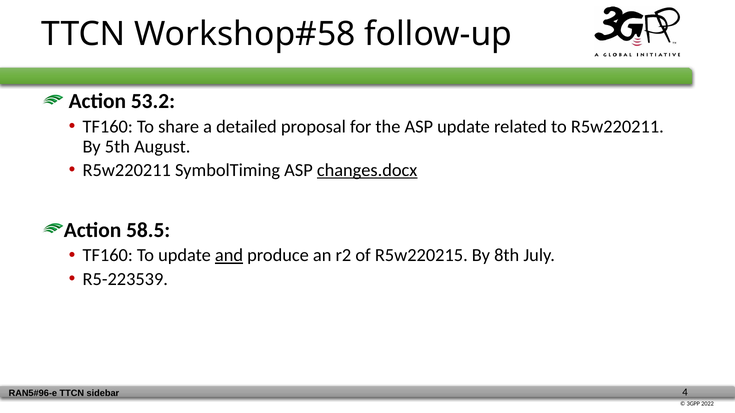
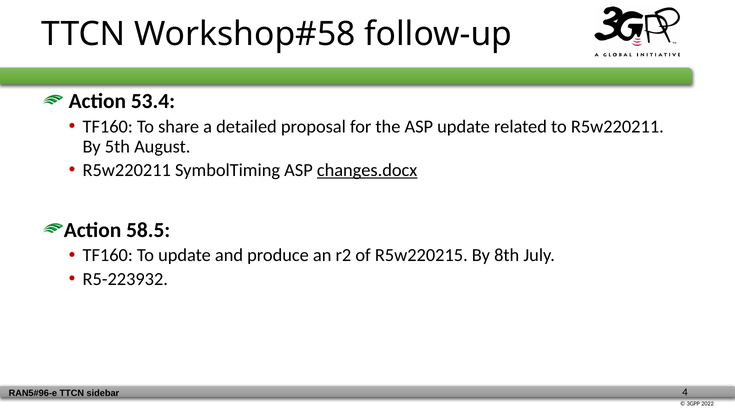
53.2: 53.2 -> 53.4
and underline: present -> none
R5-223539: R5-223539 -> R5-223932
